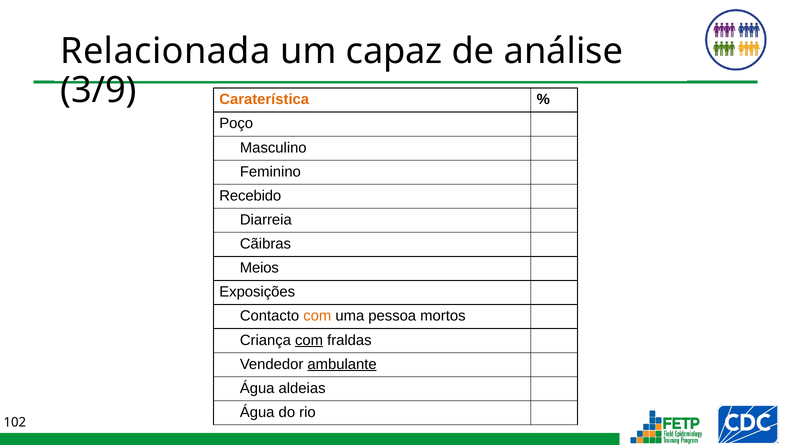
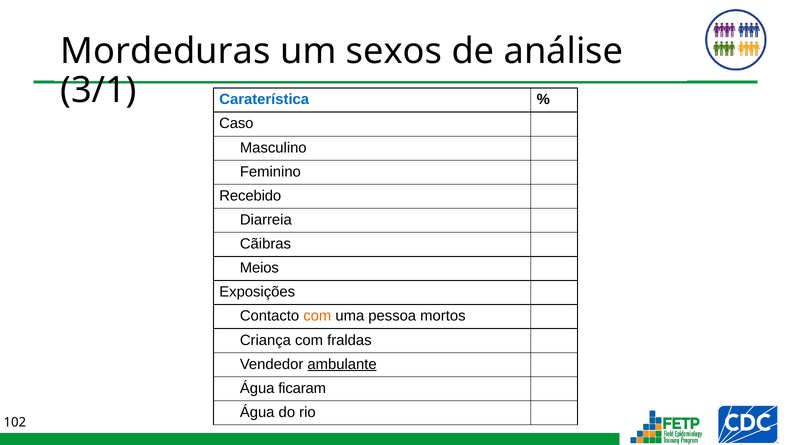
Relacionada: Relacionada -> Mordeduras
capaz: capaz -> sexos
3/9: 3/9 -> 3/1
Caraterística colour: orange -> blue
Poço: Poço -> Caso
com at (309, 340) underline: present -> none
aldeias: aldeias -> ficaram
